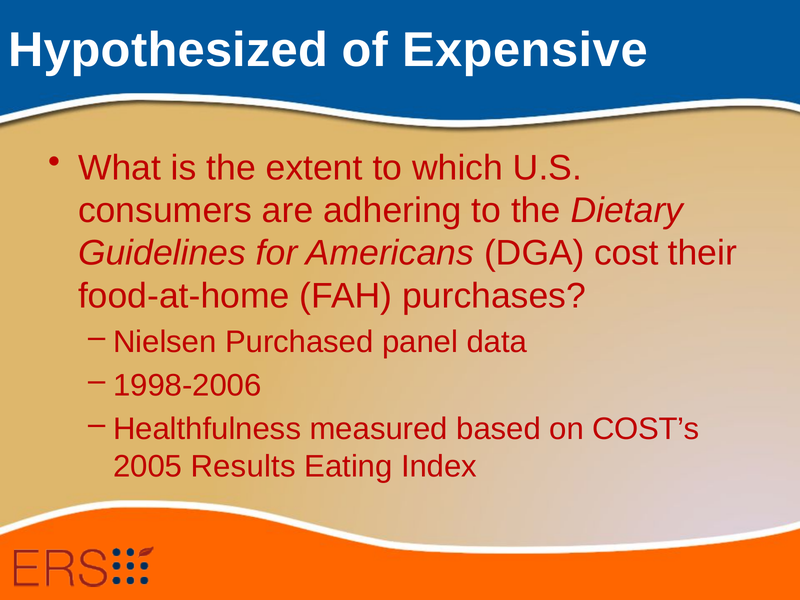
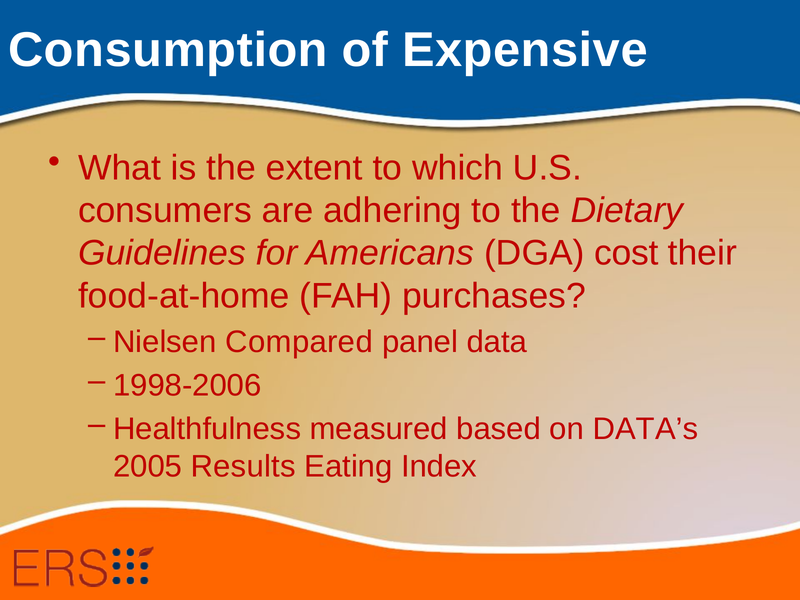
Hypothesized: Hypothesized -> Consumption
Purchased: Purchased -> Compared
COST’s: COST’s -> DATA’s
